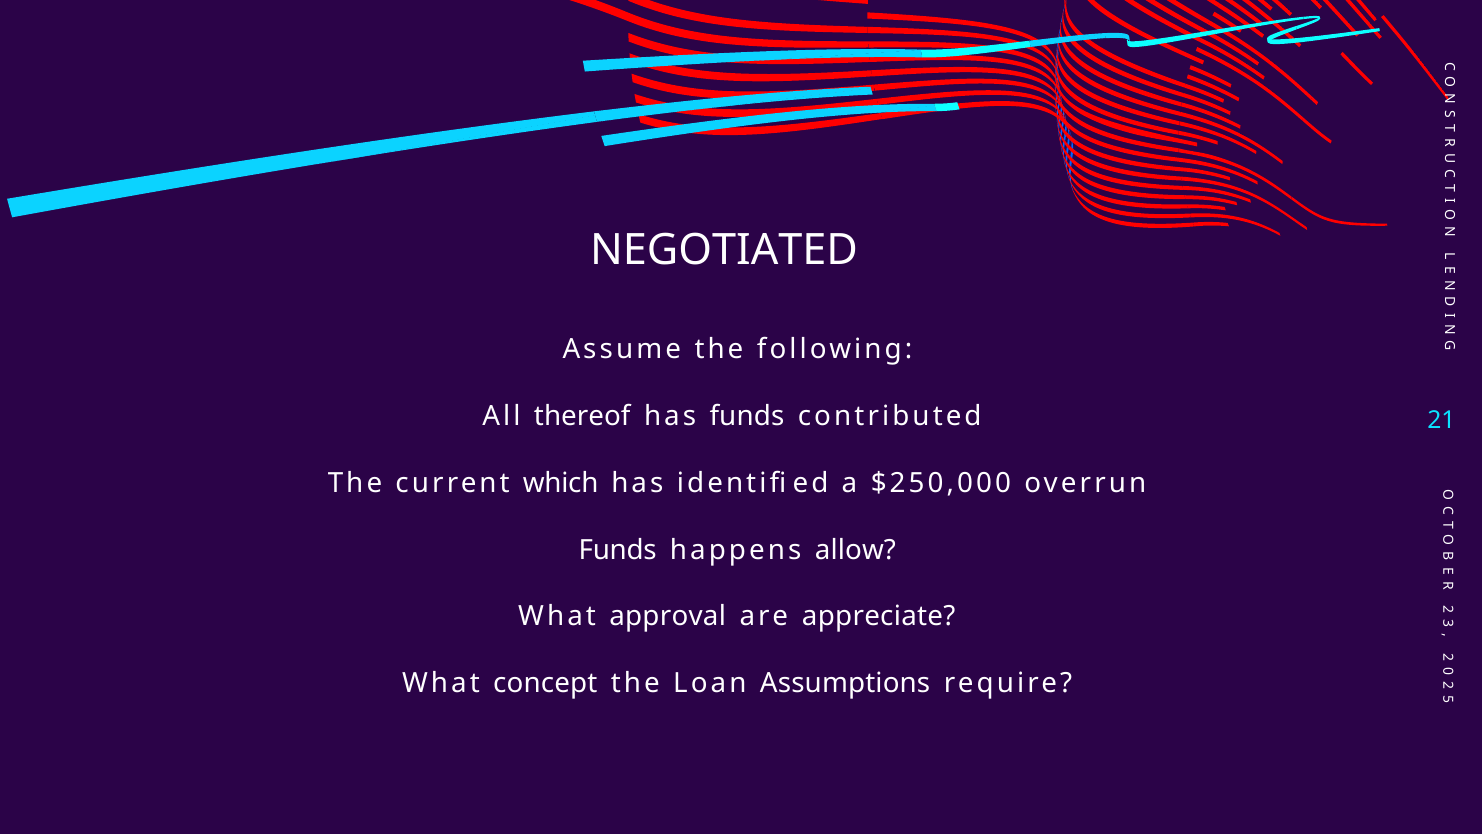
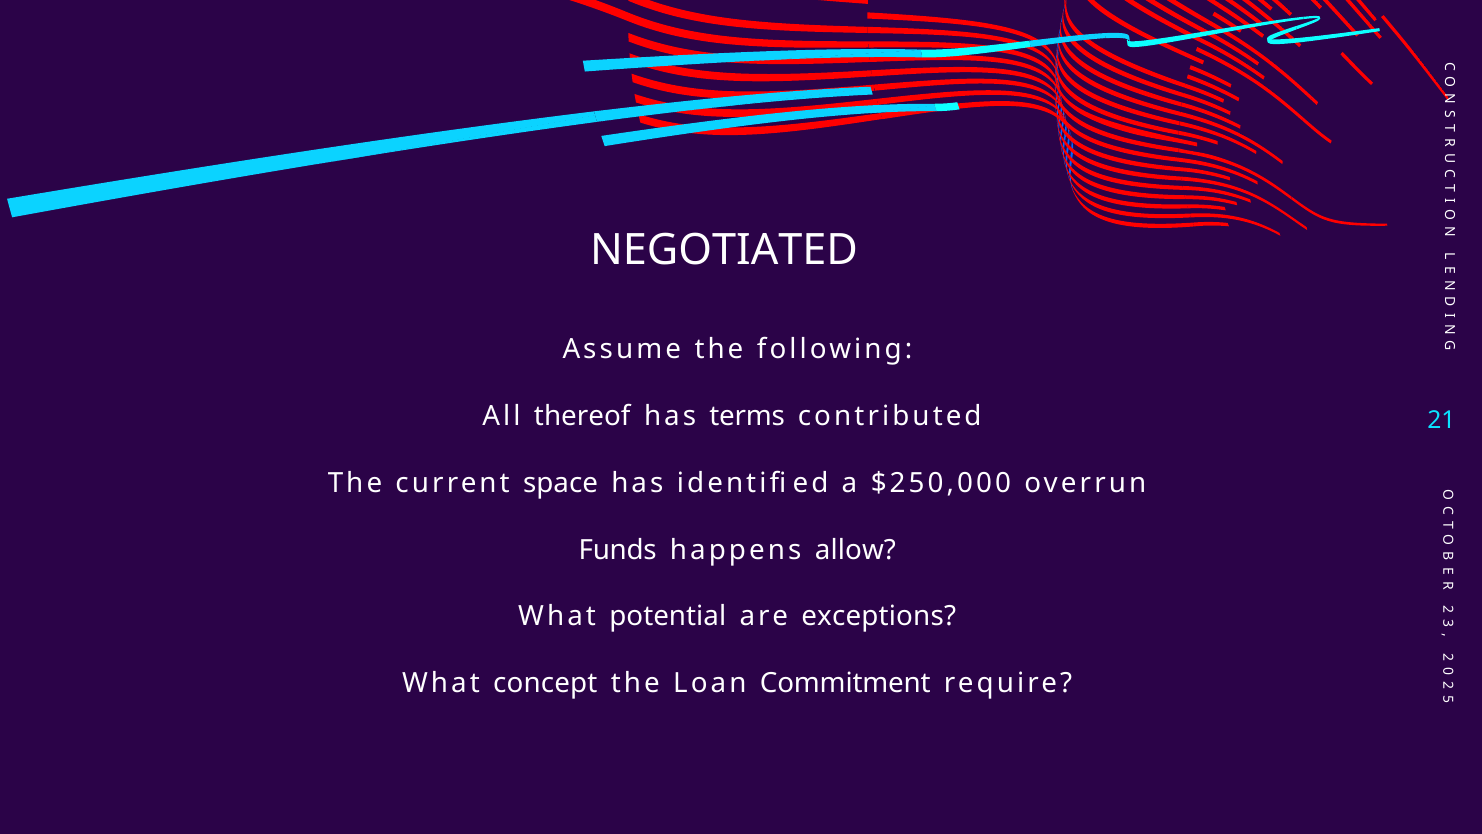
has funds: funds -> terms
which: which -> space
approval: approval -> potential
appreciate: appreciate -> exceptions
Assumptions: Assumptions -> Commitment
